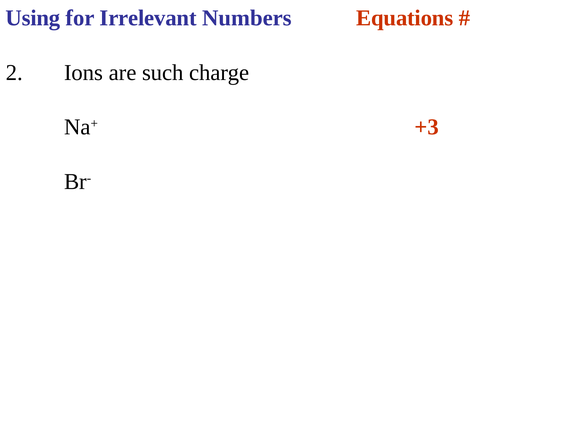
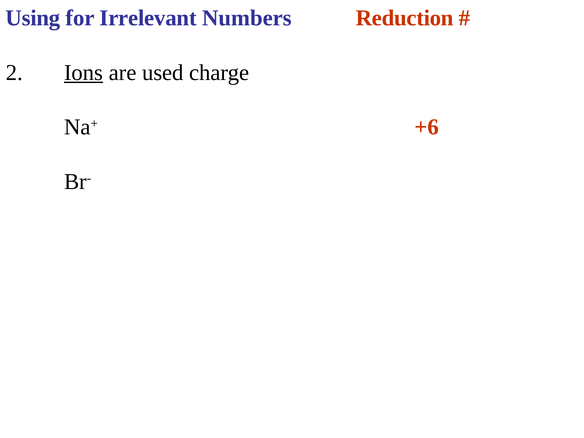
Equations: Equations -> Reduction
Ions underline: none -> present
such: such -> used
+3: +3 -> +6
